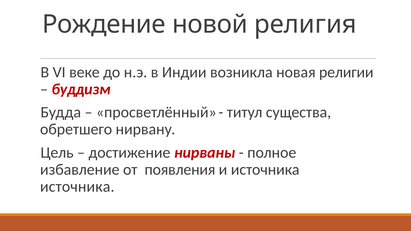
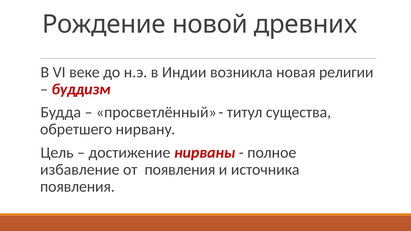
религия: религия -> древних
источника at (77, 187): источника -> появления
